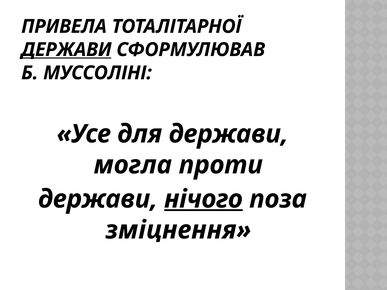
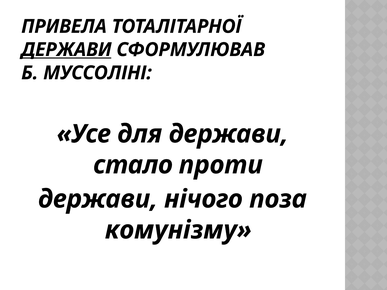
могла: могла -> стало
нічого underline: present -> none
зміцнення: зміцнення -> комунізму
